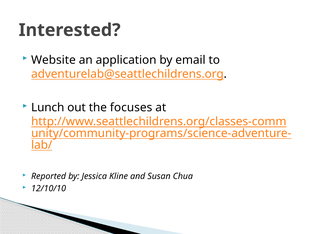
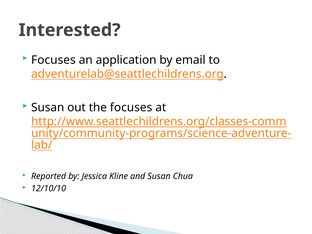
Website at (53, 60): Website -> Focuses
Lunch at (48, 107): Lunch -> Susan
